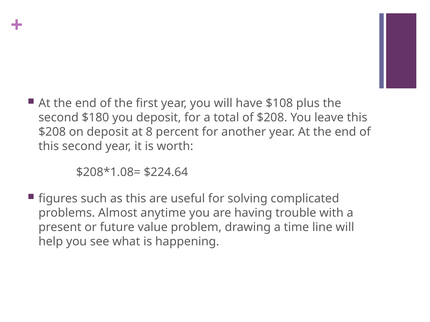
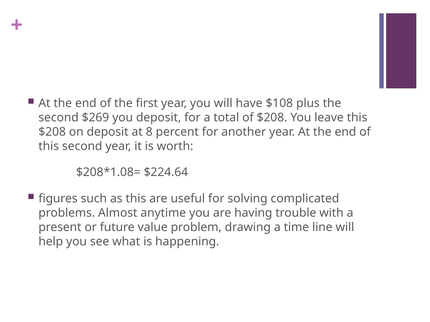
$180: $180 -> $269
